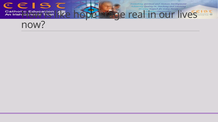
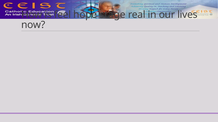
like: like -> feel
